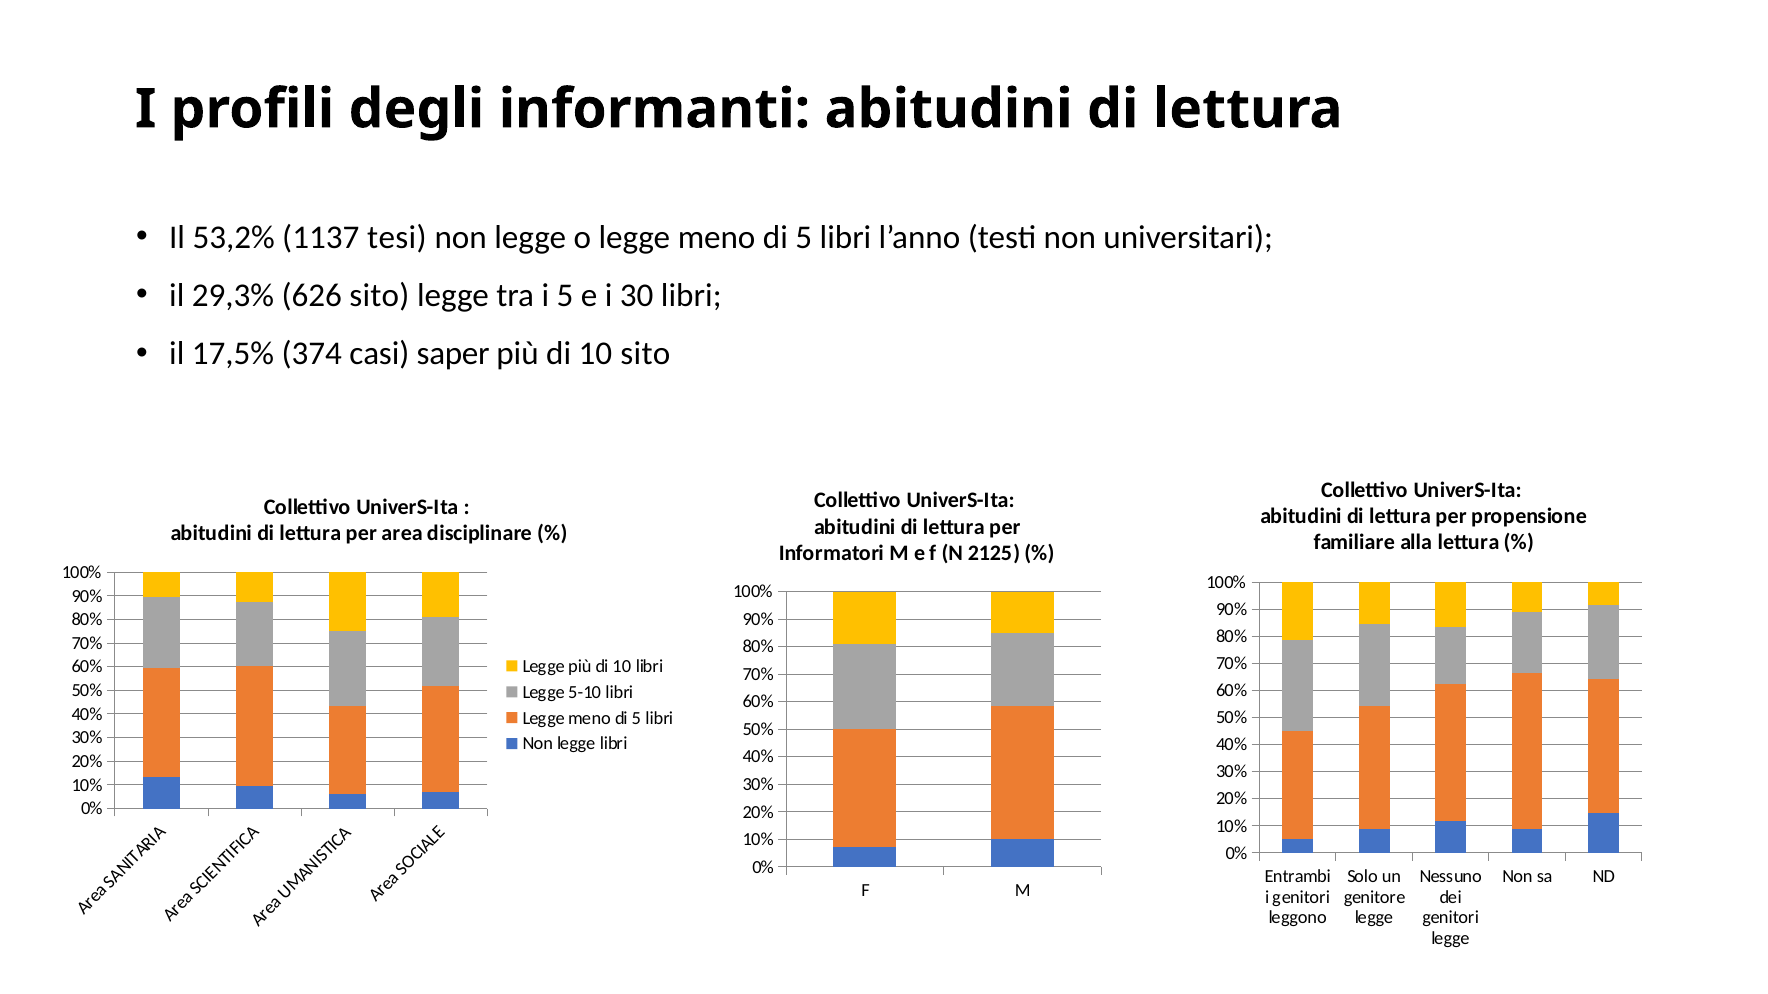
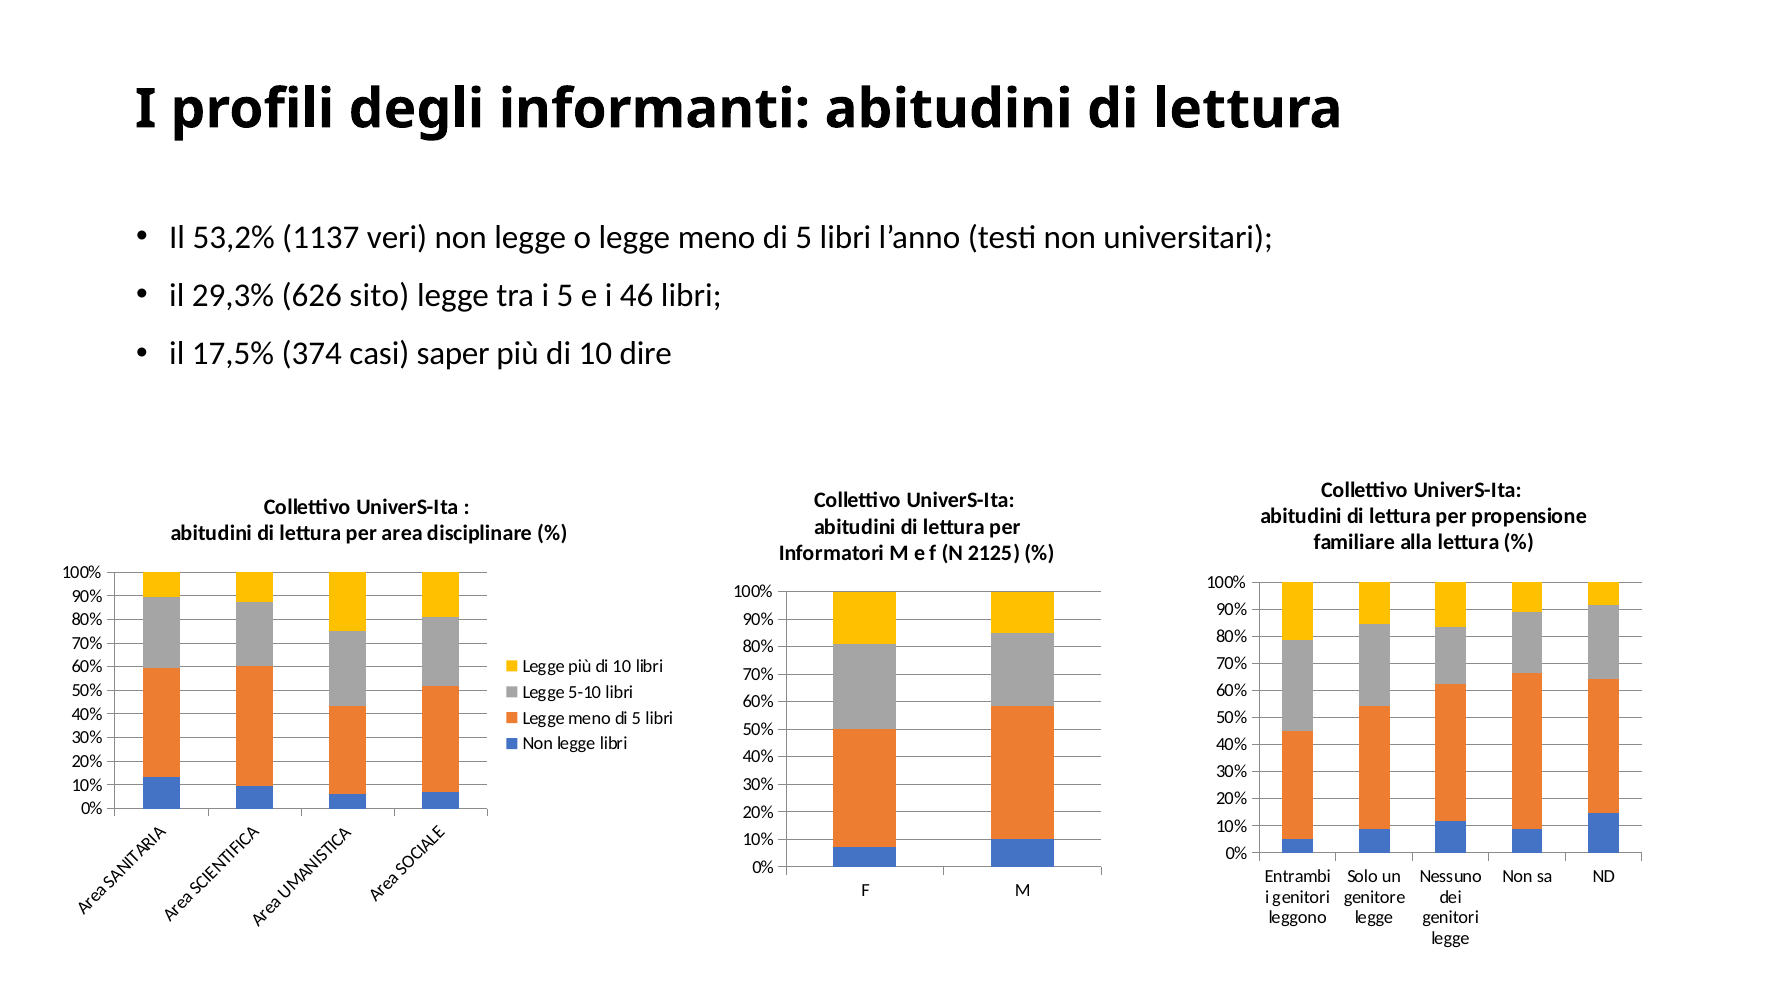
tesi: tesi -> veri
30: 30 -> 46
10 sito: sito -> dire
